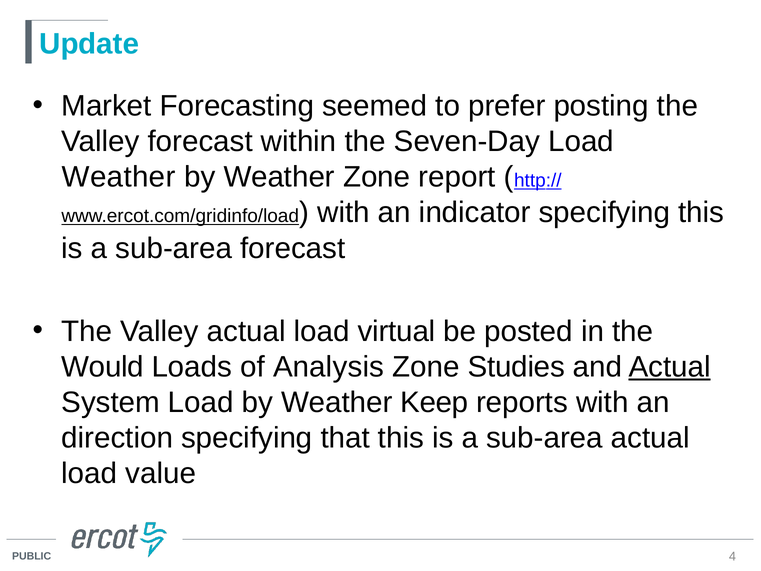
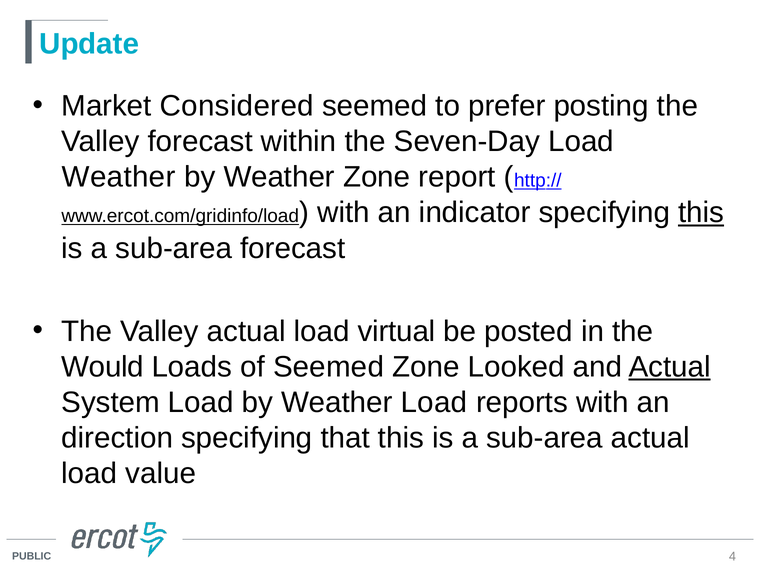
Forecasting: Forecasting -> Considered
this at (701, 213) underline: none -> present
of Analysis: Analysis -> Seemed
Studies: Studies -> Looked
Weather Keep: Keep -> Load
